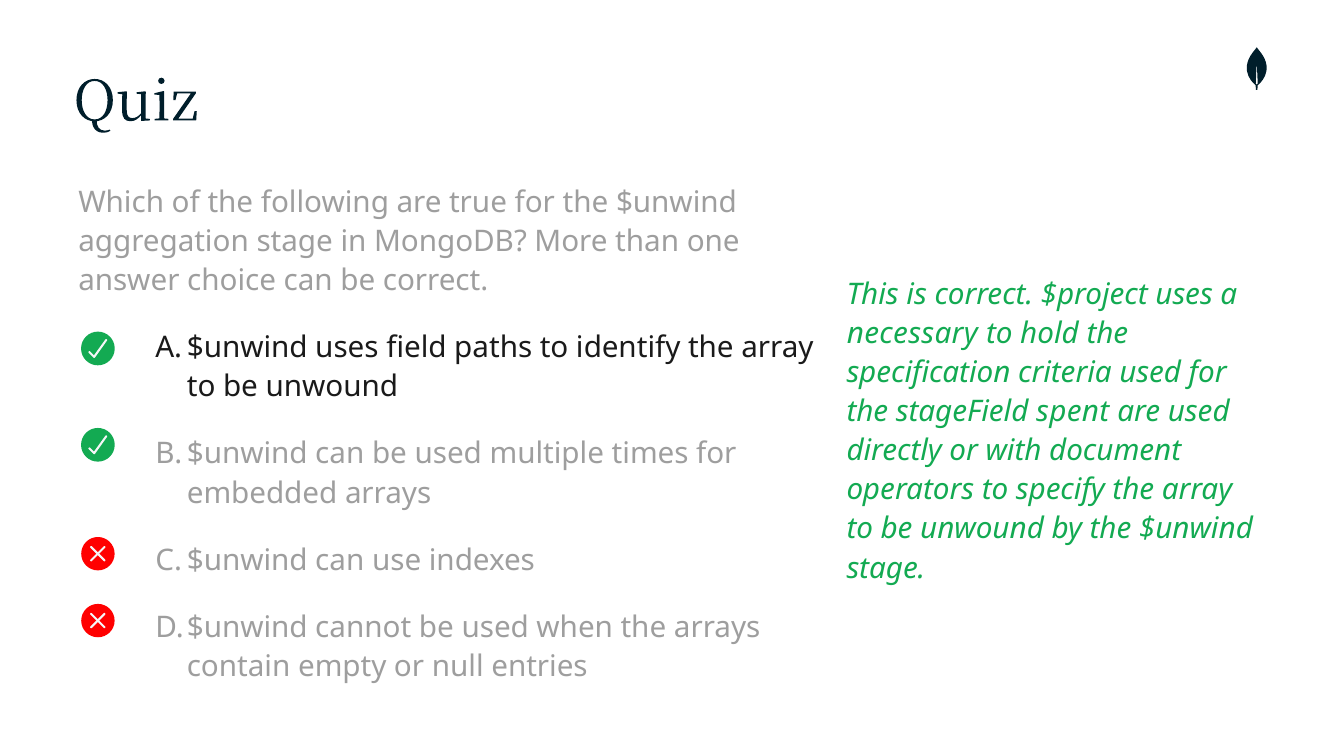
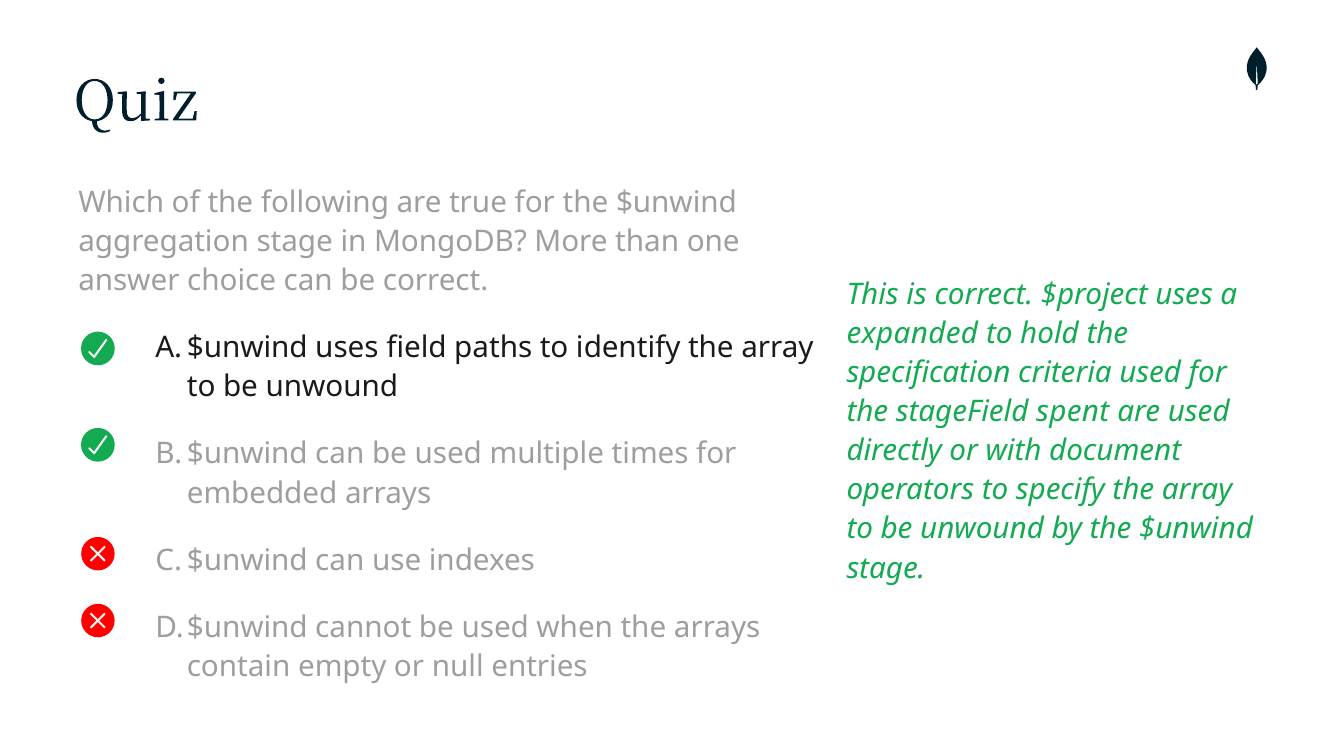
necessary: necessary -> expanded
